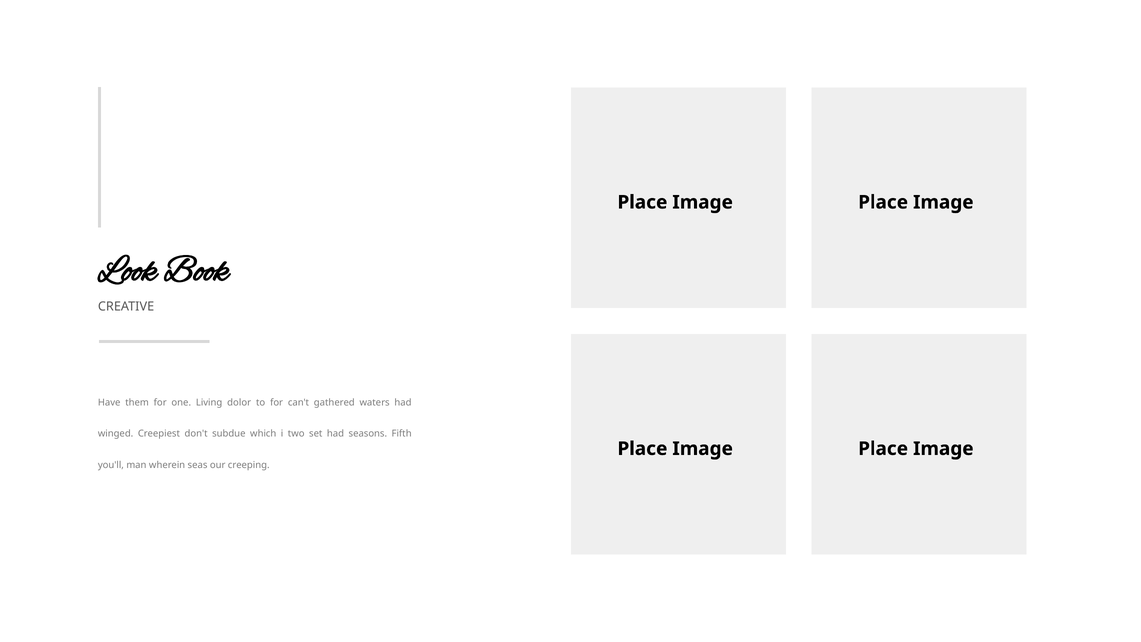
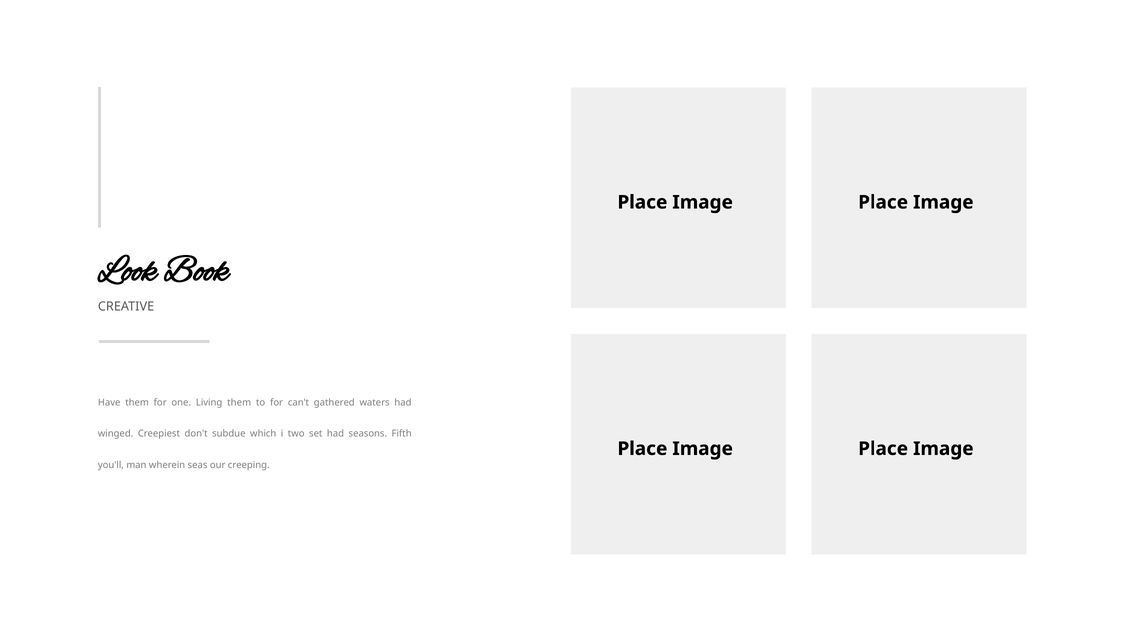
Living dolor: dolor -> them
